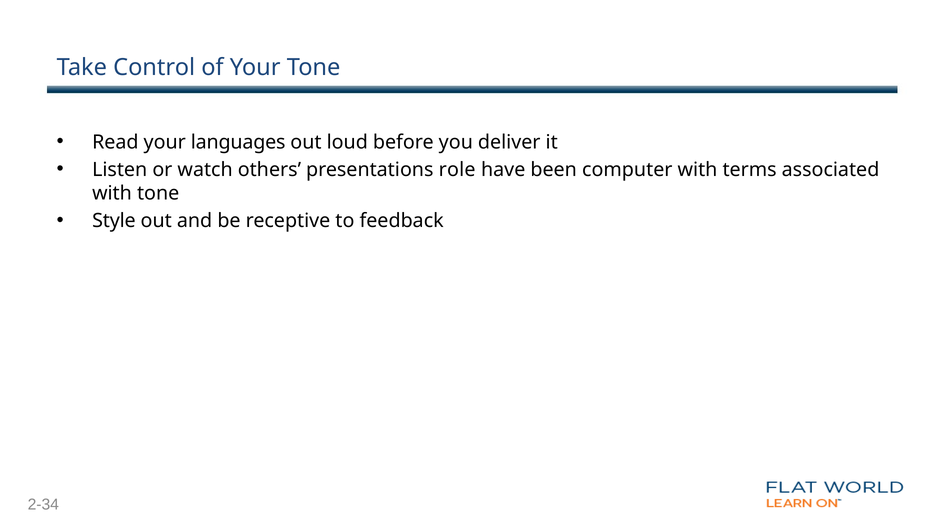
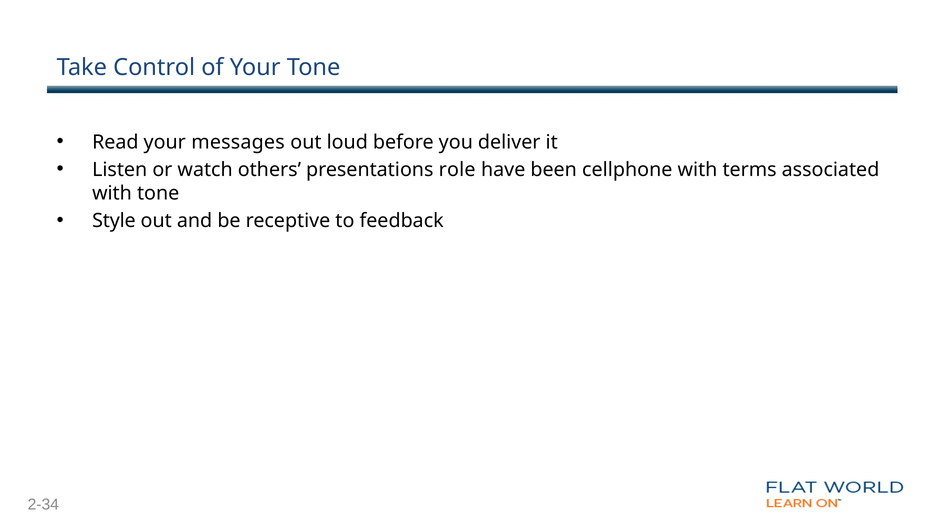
languages: languages -> messages
computer: computer -> cellphone
